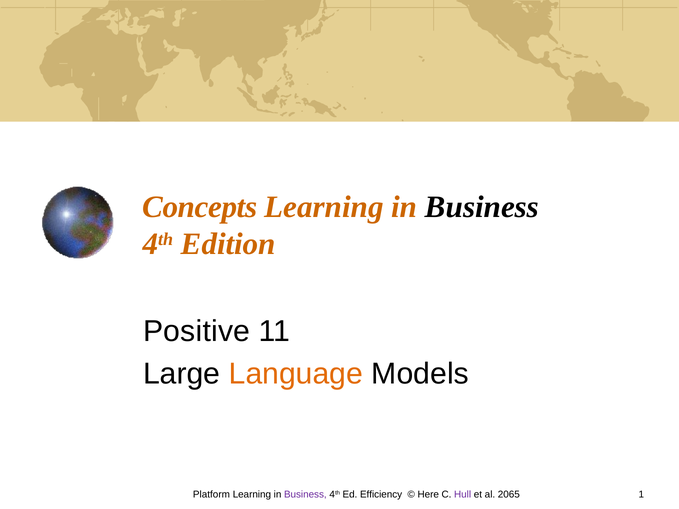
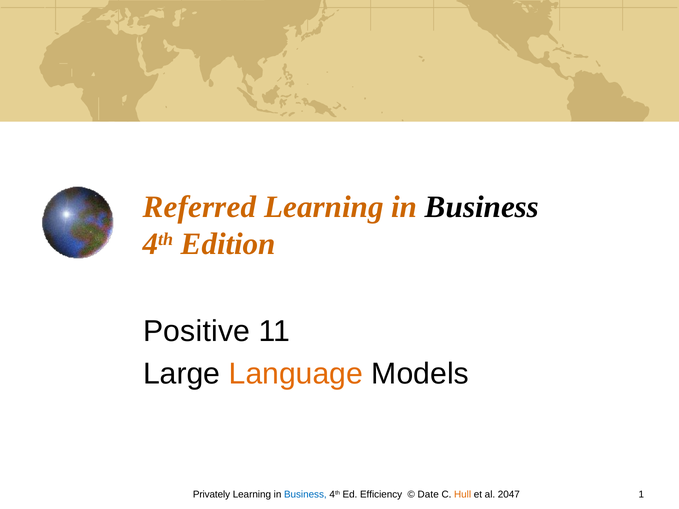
Concepts: Concepts -> Referred
Platform: Platform -> Privately
Business at (305, 495) colour: purple -> blue
Here: Here -> Date
Hull colour: purple -> orange
2065: 2065 -> 2047
